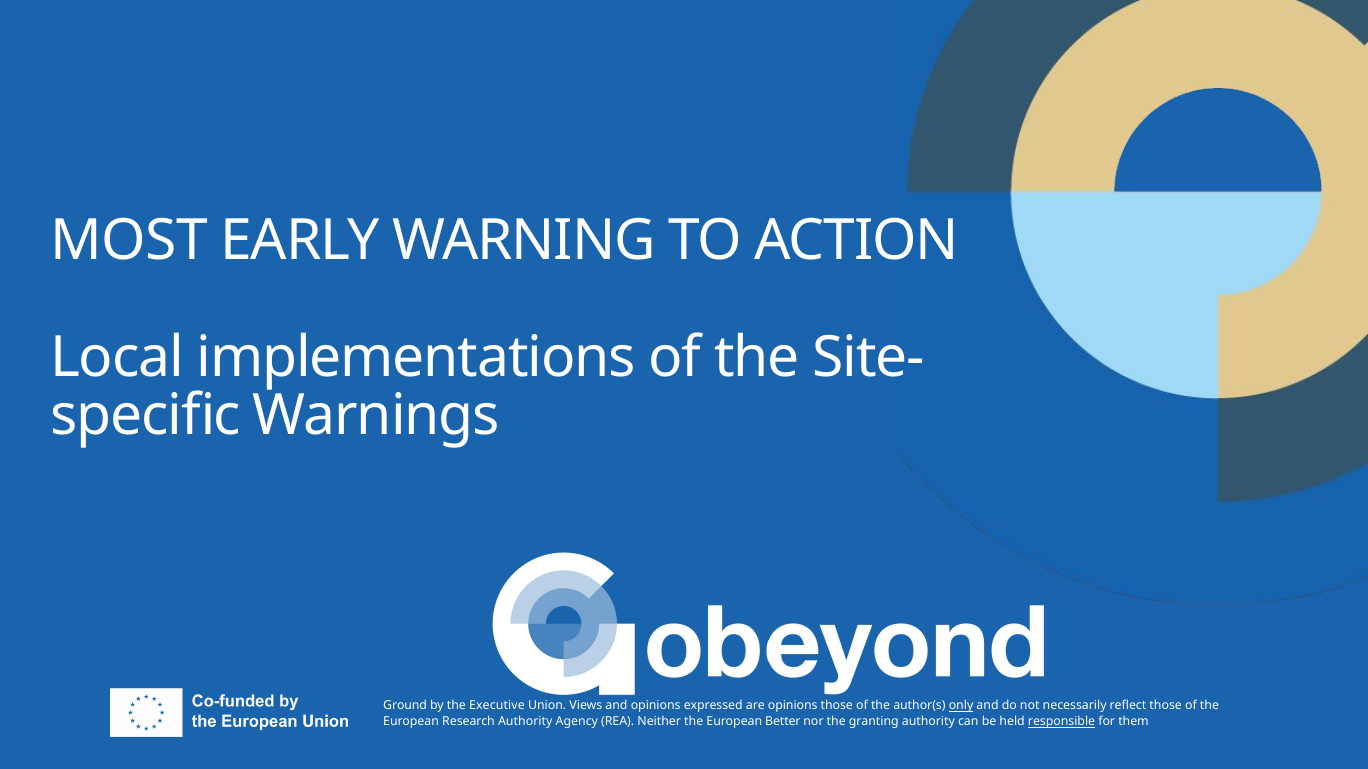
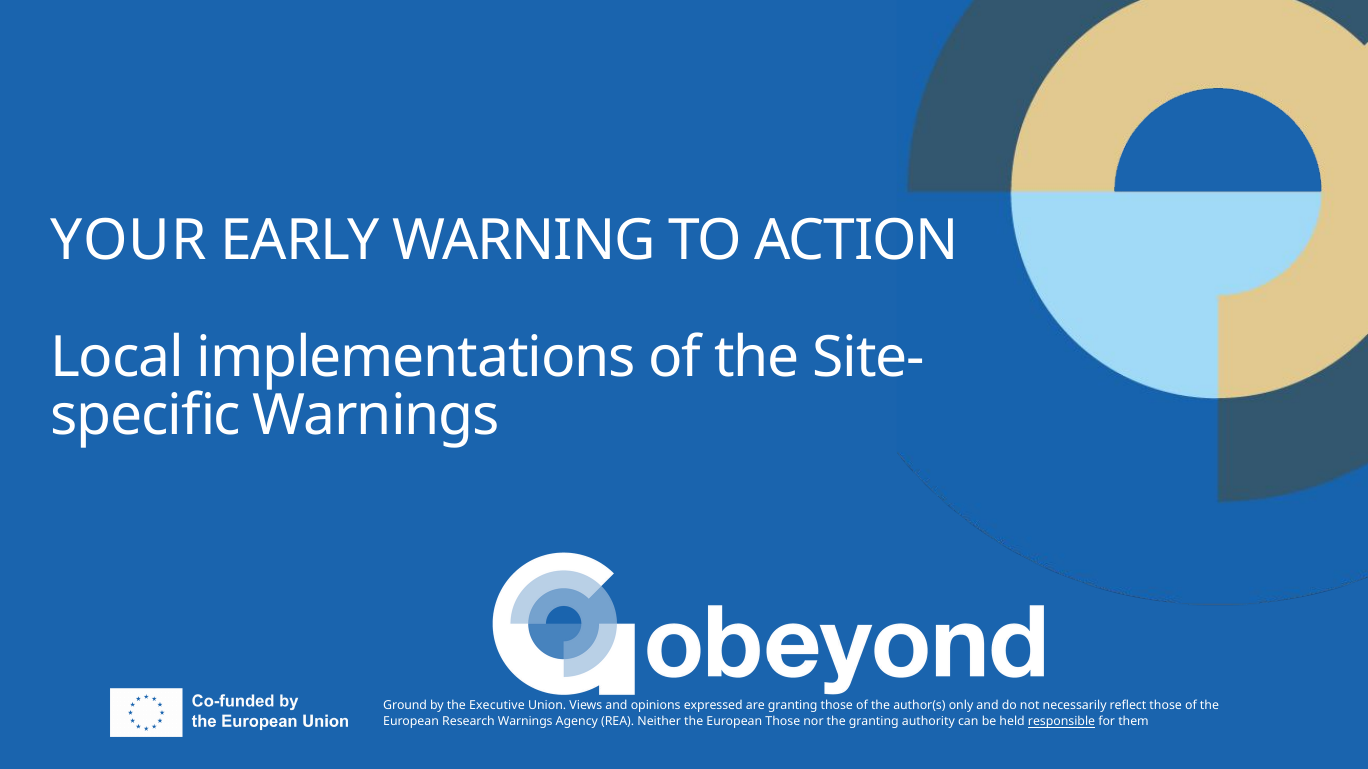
MOST: MOST -> YOUR
are opinions: opinions -> granting
only underline: present -> none
Research Authority: Authority -> Warnings
European Better: Better -> Those
